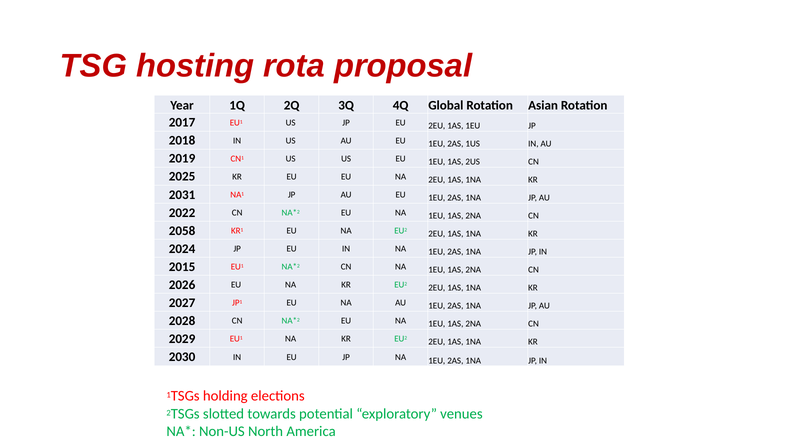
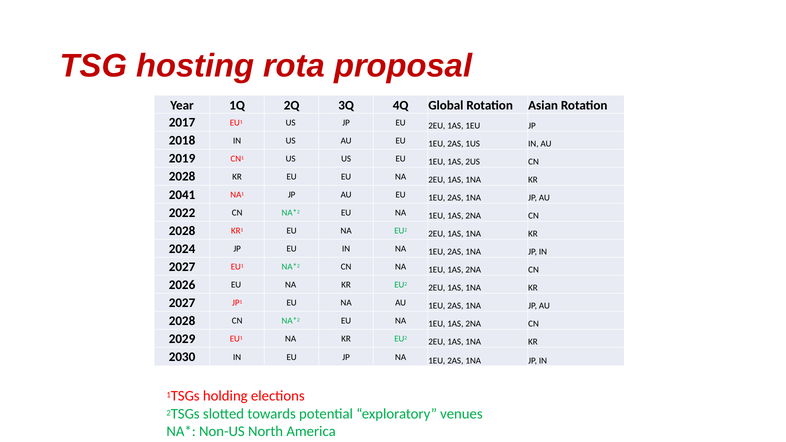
2025 at (182, 177): 2025 -> 2028
2031: 2031 -> 2041
2058 at (182, 231): 2058 -> 2028
2015 at (182, 267): 2015 -> 2027
